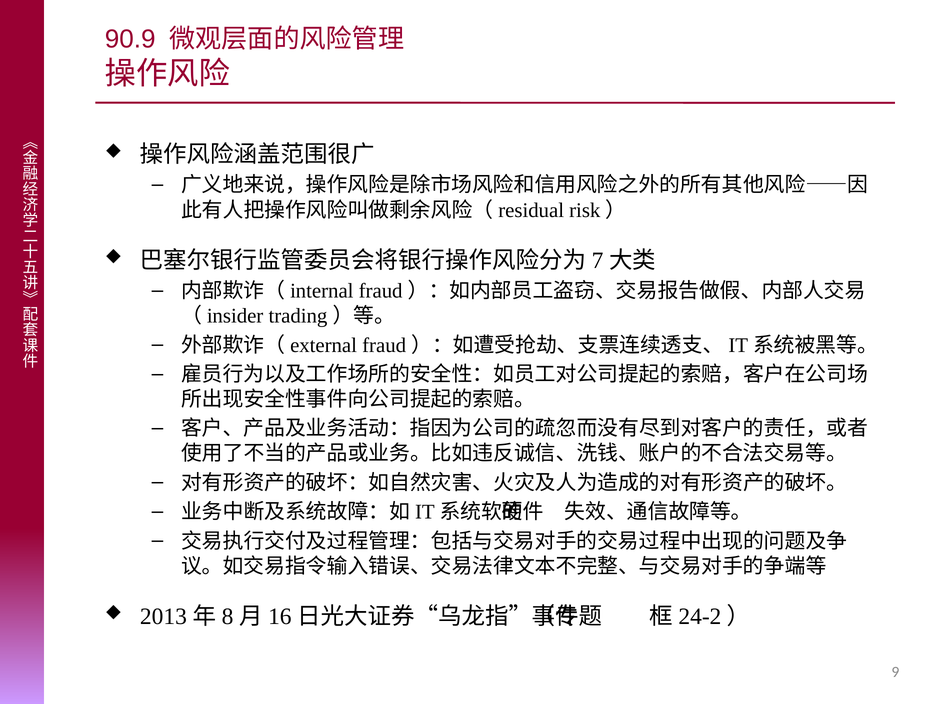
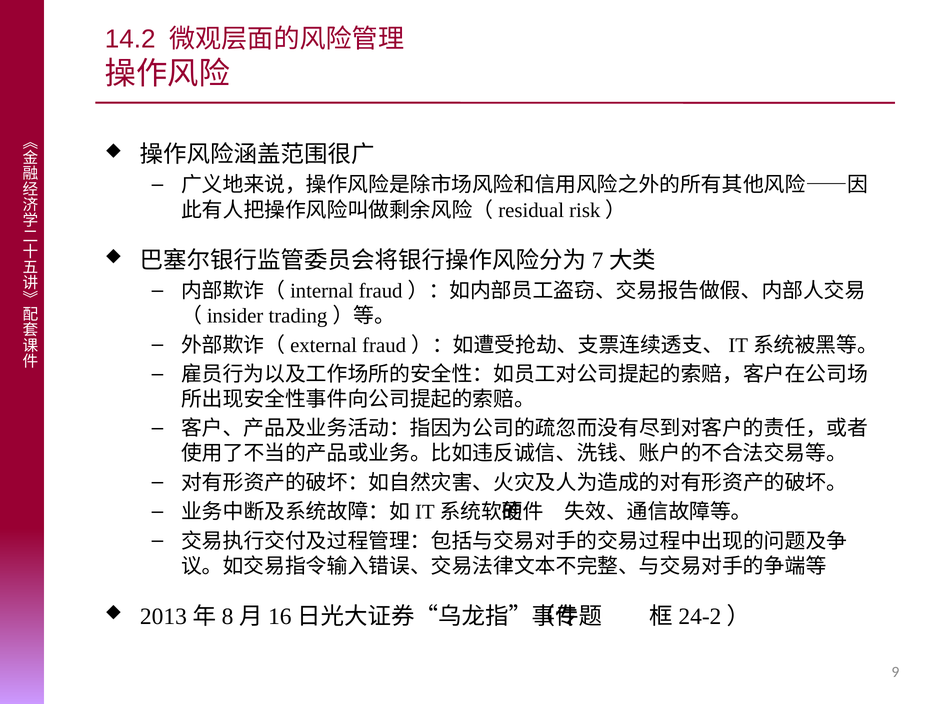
90.9: 90.9 -> 14.2
